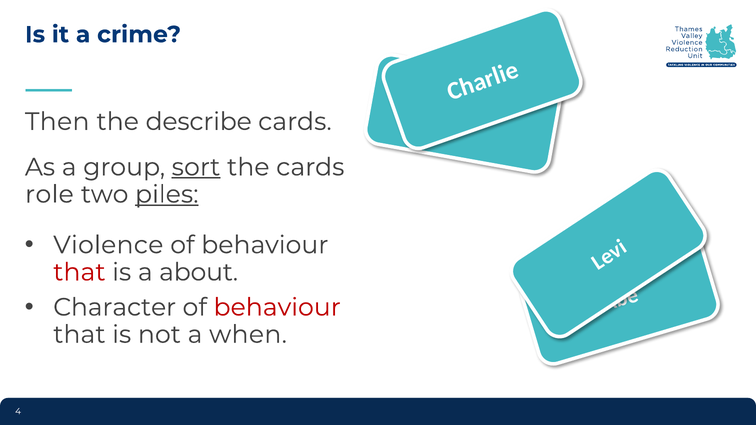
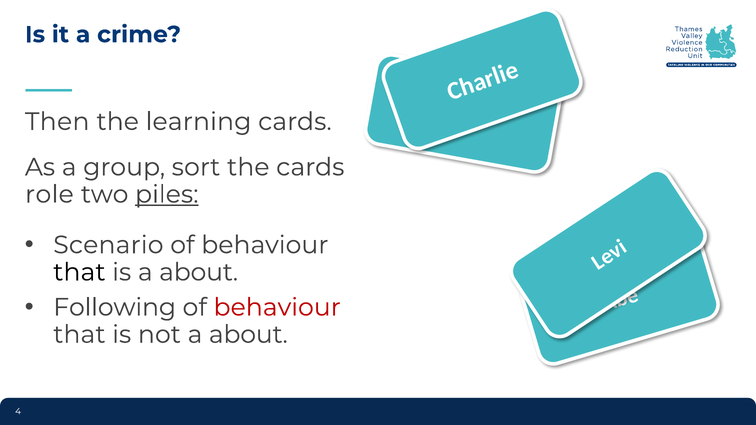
describe: describe -> learning
sort underline: present -> none
Violence: Violence -> Scenario
that at (79, 272) colour: red -> black
Character: Character -> Following
not a when: when -> about
